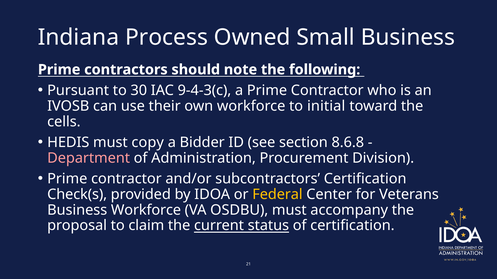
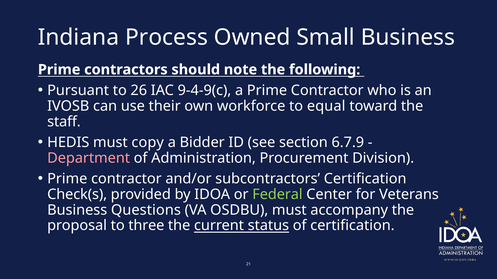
30: 30 -> 26
9-4-3(c: 9-4-3(c -> 9-4-9(c
initial: initial -> equal
cells: cells -> staff
8.6.8: 8.6.8 -> 6.7.9
Federal colour: yellow -> light green
Business Workforce: Workforce -> Questions
claim: claim -> three
